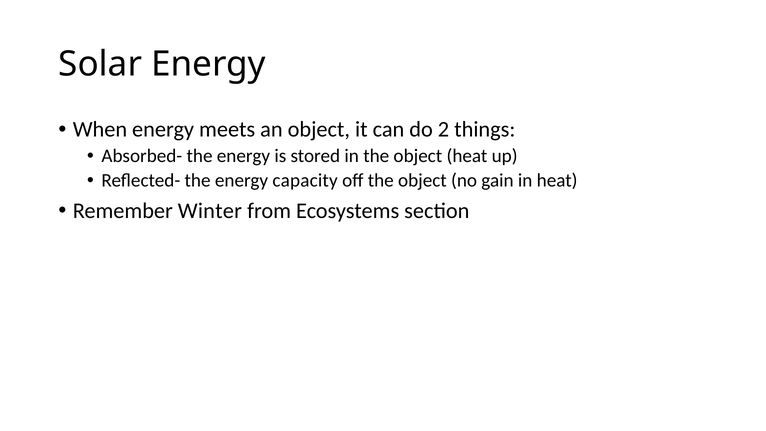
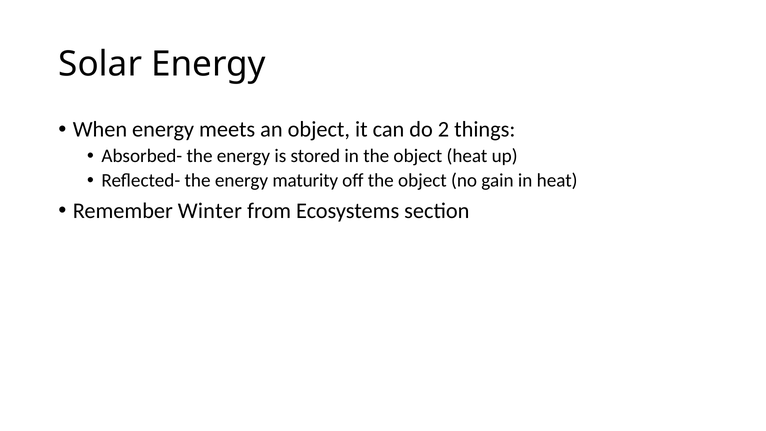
capacity: capacity -> maturity
